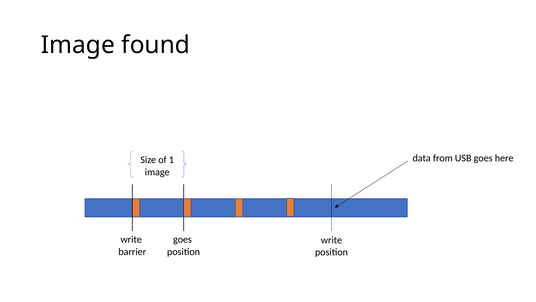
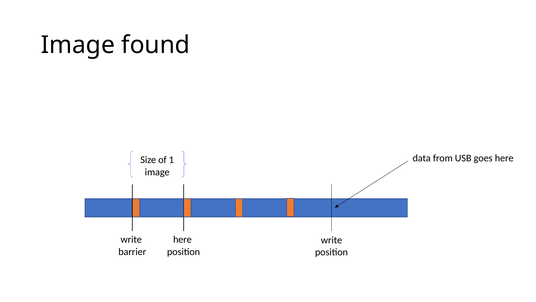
goes at (182, 239): goes -> here
